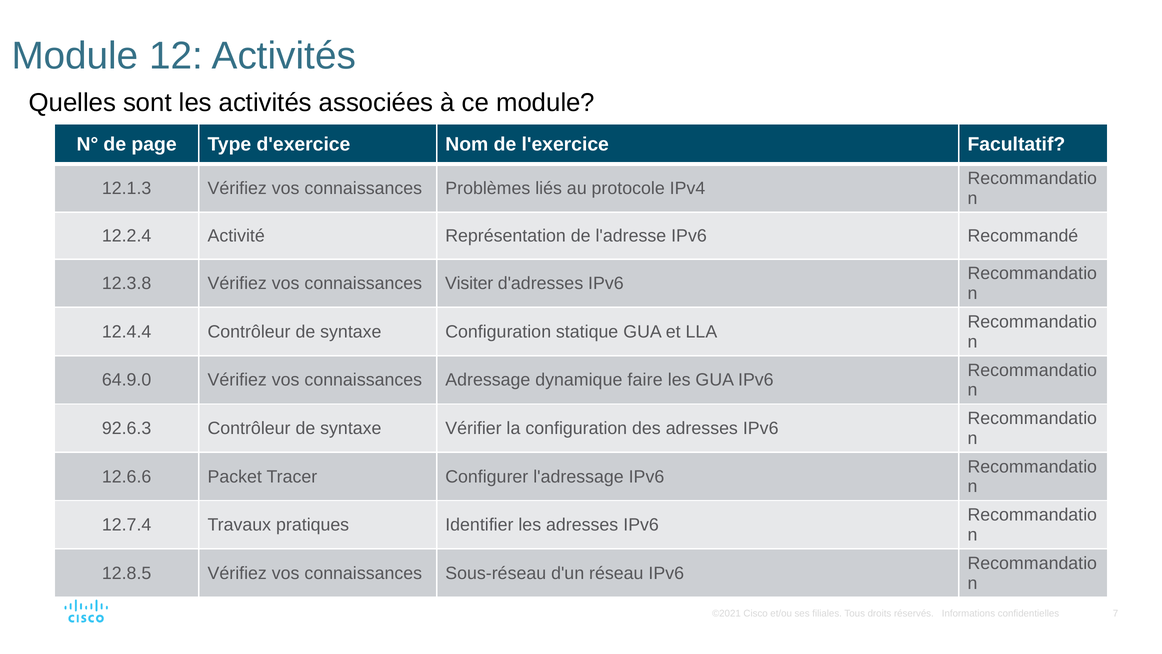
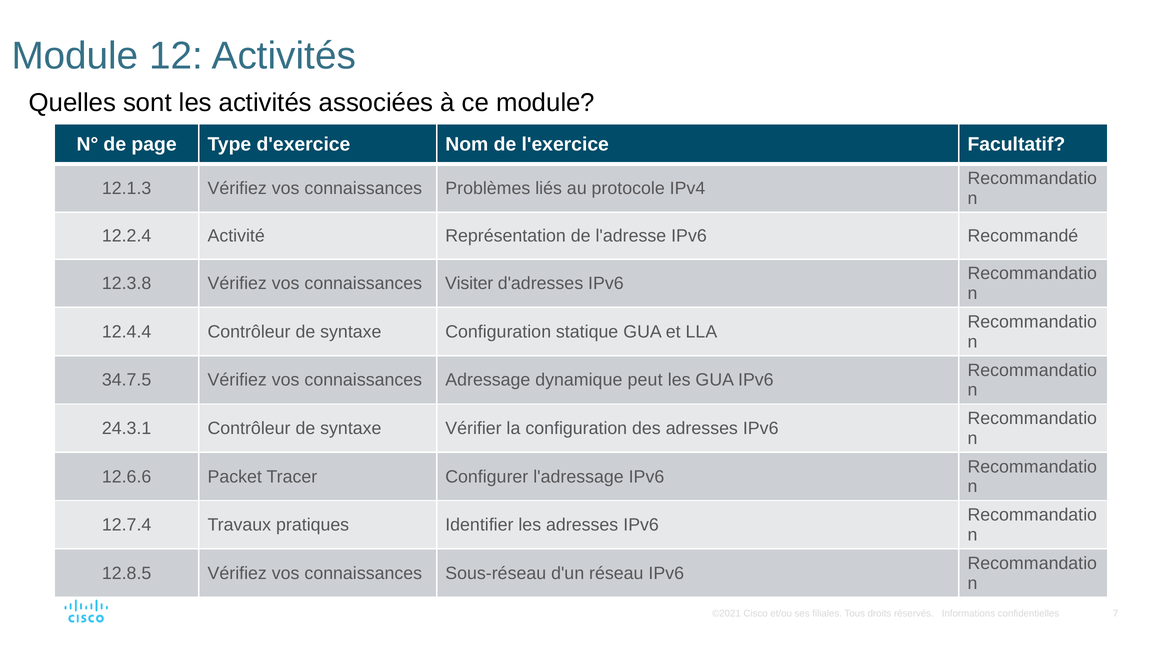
64.9.0: 64.9.0 -> 34.7.5
faire: faire -> peut
92.6.3: 92.6.3 -> 24.3.1
